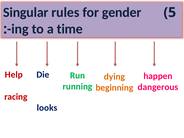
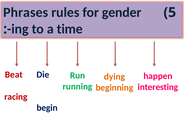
Singular: Singular -> Phrases
Help: Help -> Beat
dangerous: dangerous -> interesting
looks: looks -> begin
